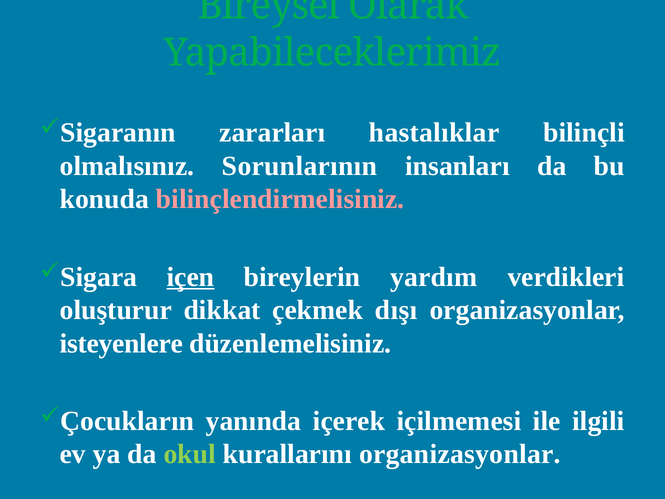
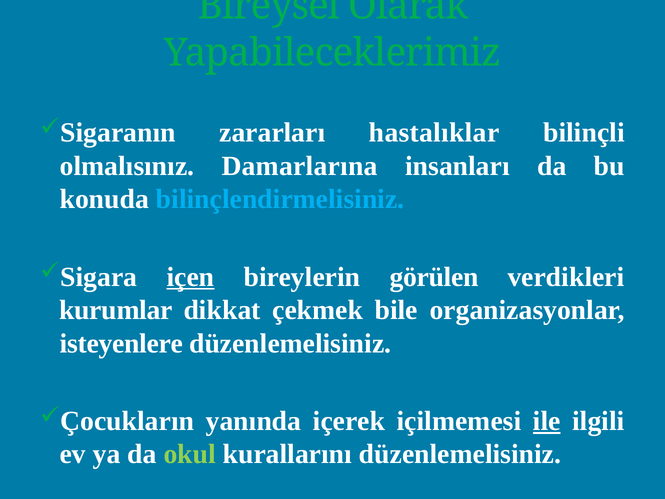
Sorunlarının: Sorunlarının -> Damarlarına
bilinçlendirmelisiniz colour: pink -> light blue
yardım: yardım -> görülen
oluşturur: oluşturur -> kurumlar
dışı: dışı -> bile
ile underline: none -> present
kurallarını organizasyonlar: organizasyonlar -> düzenlemelisiniz
